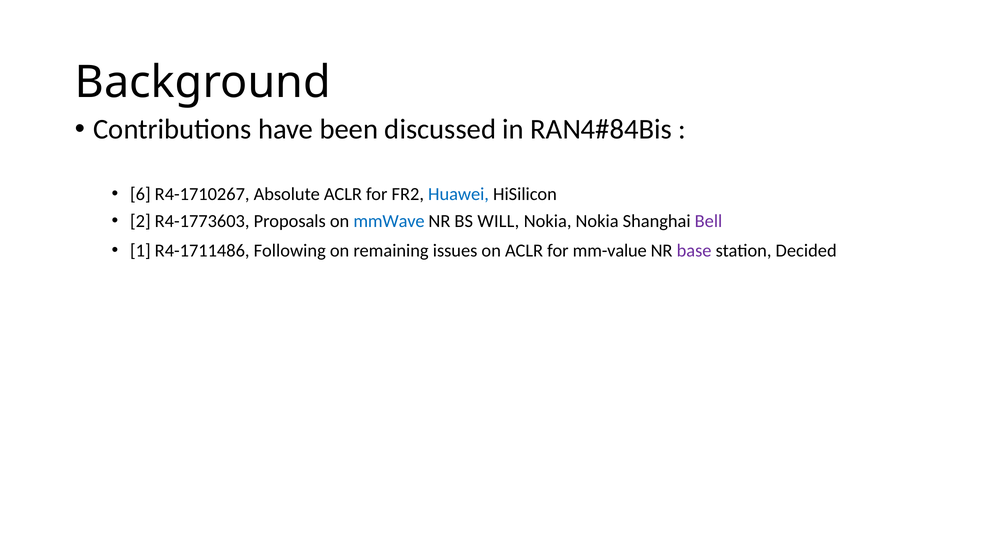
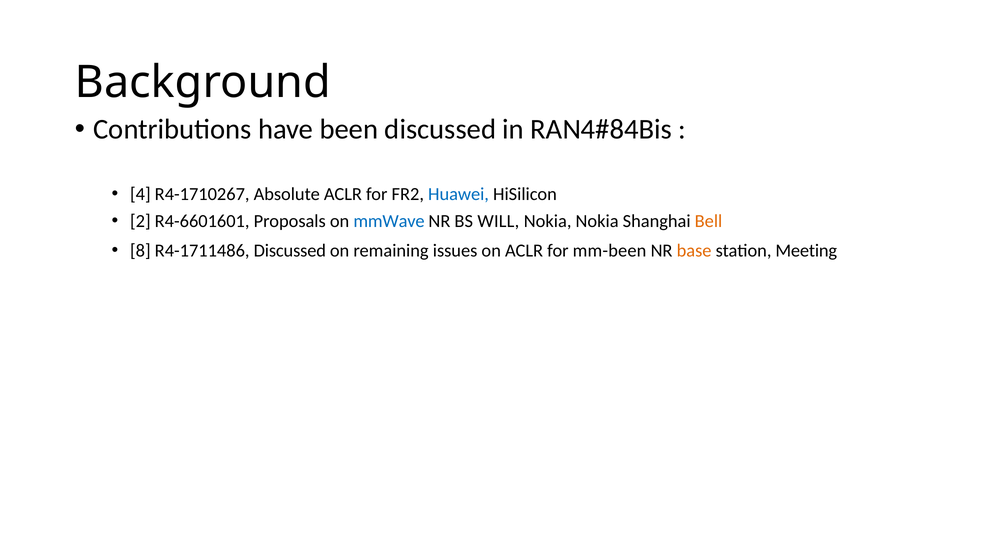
6: 6 -> 4
R4-1773603: R4-1773603 -> R4-6601601
Bell colour: purple -> orange
1: 1 -> 8
R4-1711486 Following: Following -> Discussed
mm-value: mm-value -> mm-been
base colour: purple -> orange
Decided: Decided -> Meeting
